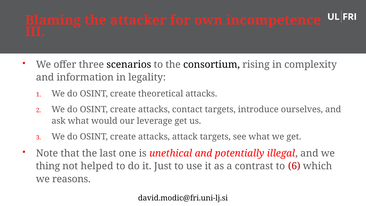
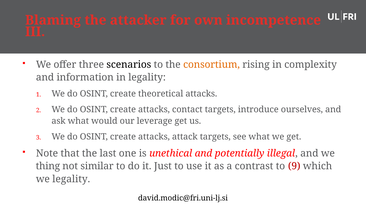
consortium colour: black -> orange
helped: helped -> similar
6: 6 -> 9
we reasons: reasons -> legality
